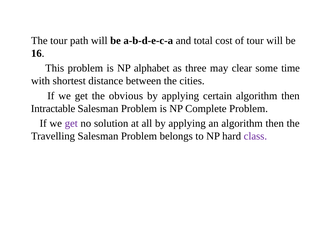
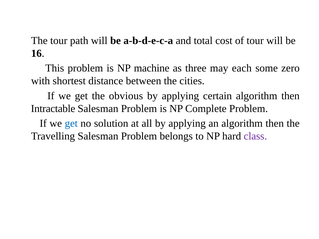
alphabet: alphabet -> machine
clear: clear -> each
time: time -> zero
get at (71, 124) colour: purple -> blue
